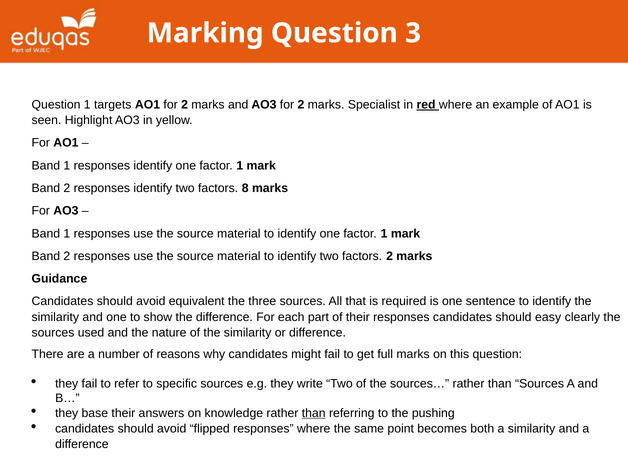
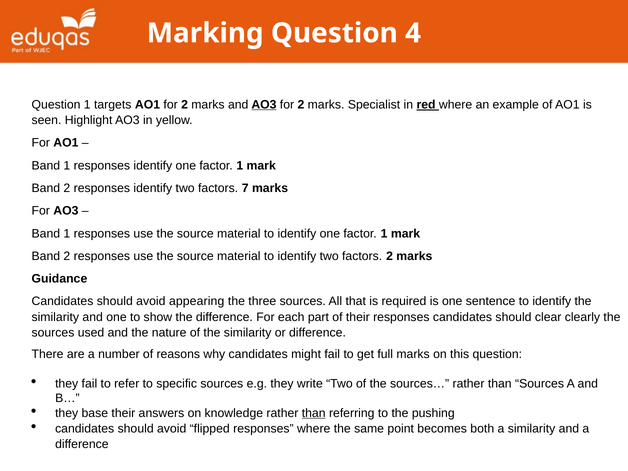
3: 3 -> 4
AO3 at (264, 105) underline: none -> present
8: 8 -> 7
equivalent: equivalent -> appearing
easy: easy -> clear
